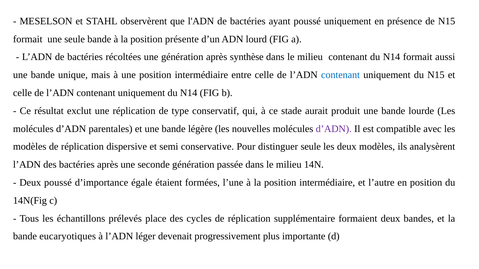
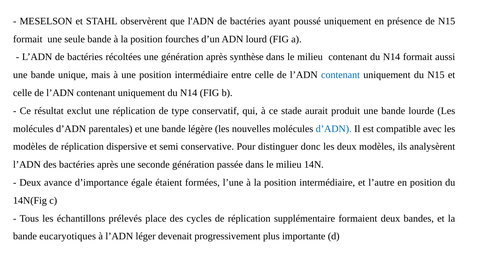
présente: présente -> fourches
d’ADN at (334, 129) colour: purple -> blue
distinguer seule: seule -> donc
Deux poussé: poussé -> avance
